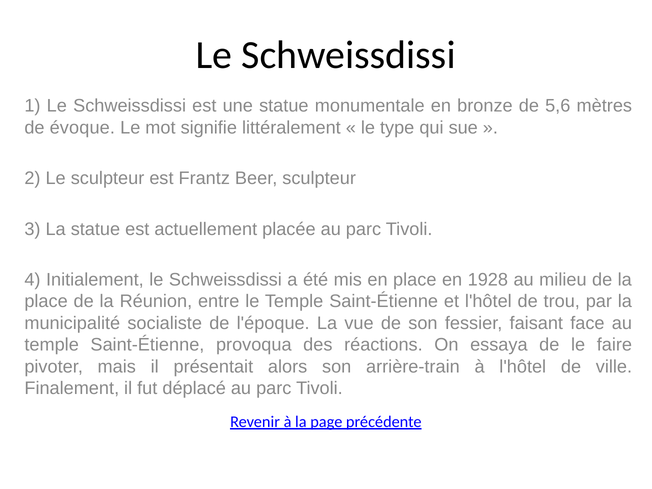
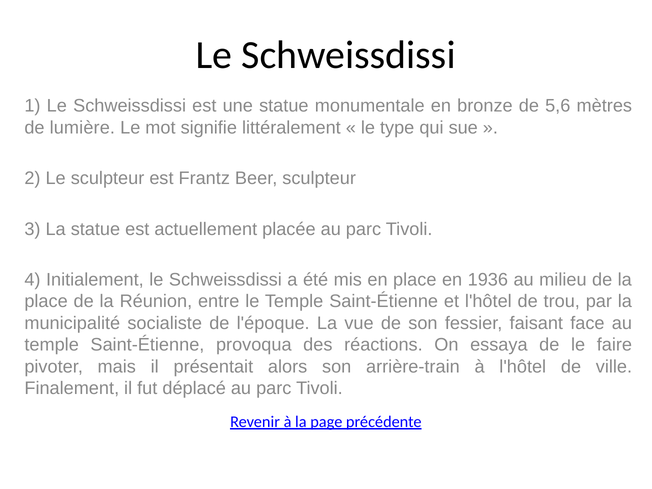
évoque: évoque -> lumière
1928: 1928 -> 1936
